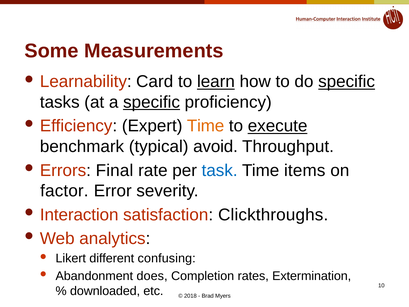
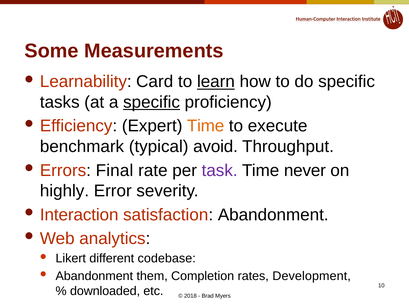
specific at (347, 82) underline: present -> none
execute underline: present -> none
task colour: blue -> purple
items: items -> never
factor: factor -> highly
satisfaction Clickthroughs: Clickthroughs -> Abandonment
confusing: confusing -> codebase
does: does -> them
Extermination: Extermination -> Development
